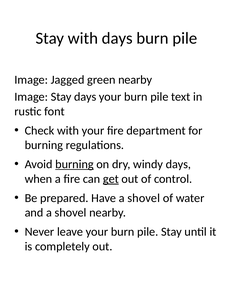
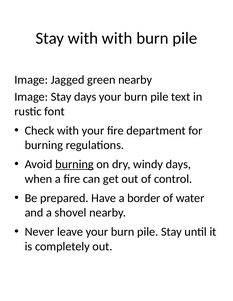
with days: days -> with
get underline: present -> none
Have a shovel: shovel -> border
